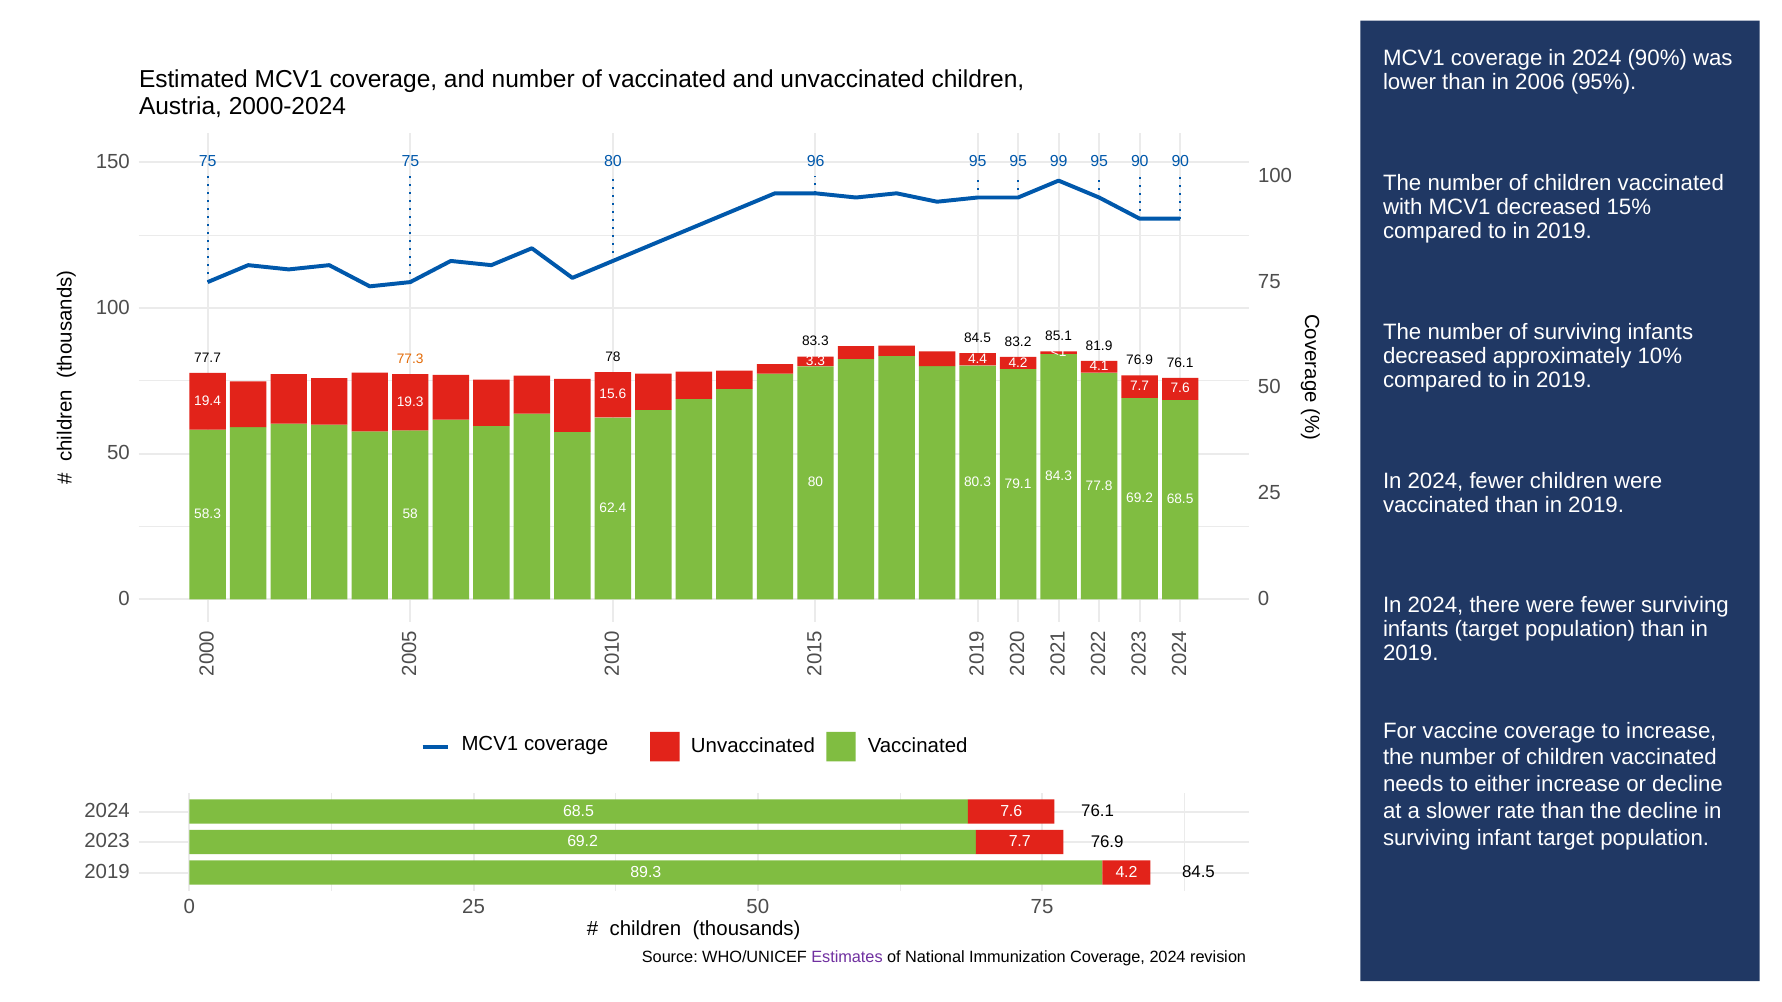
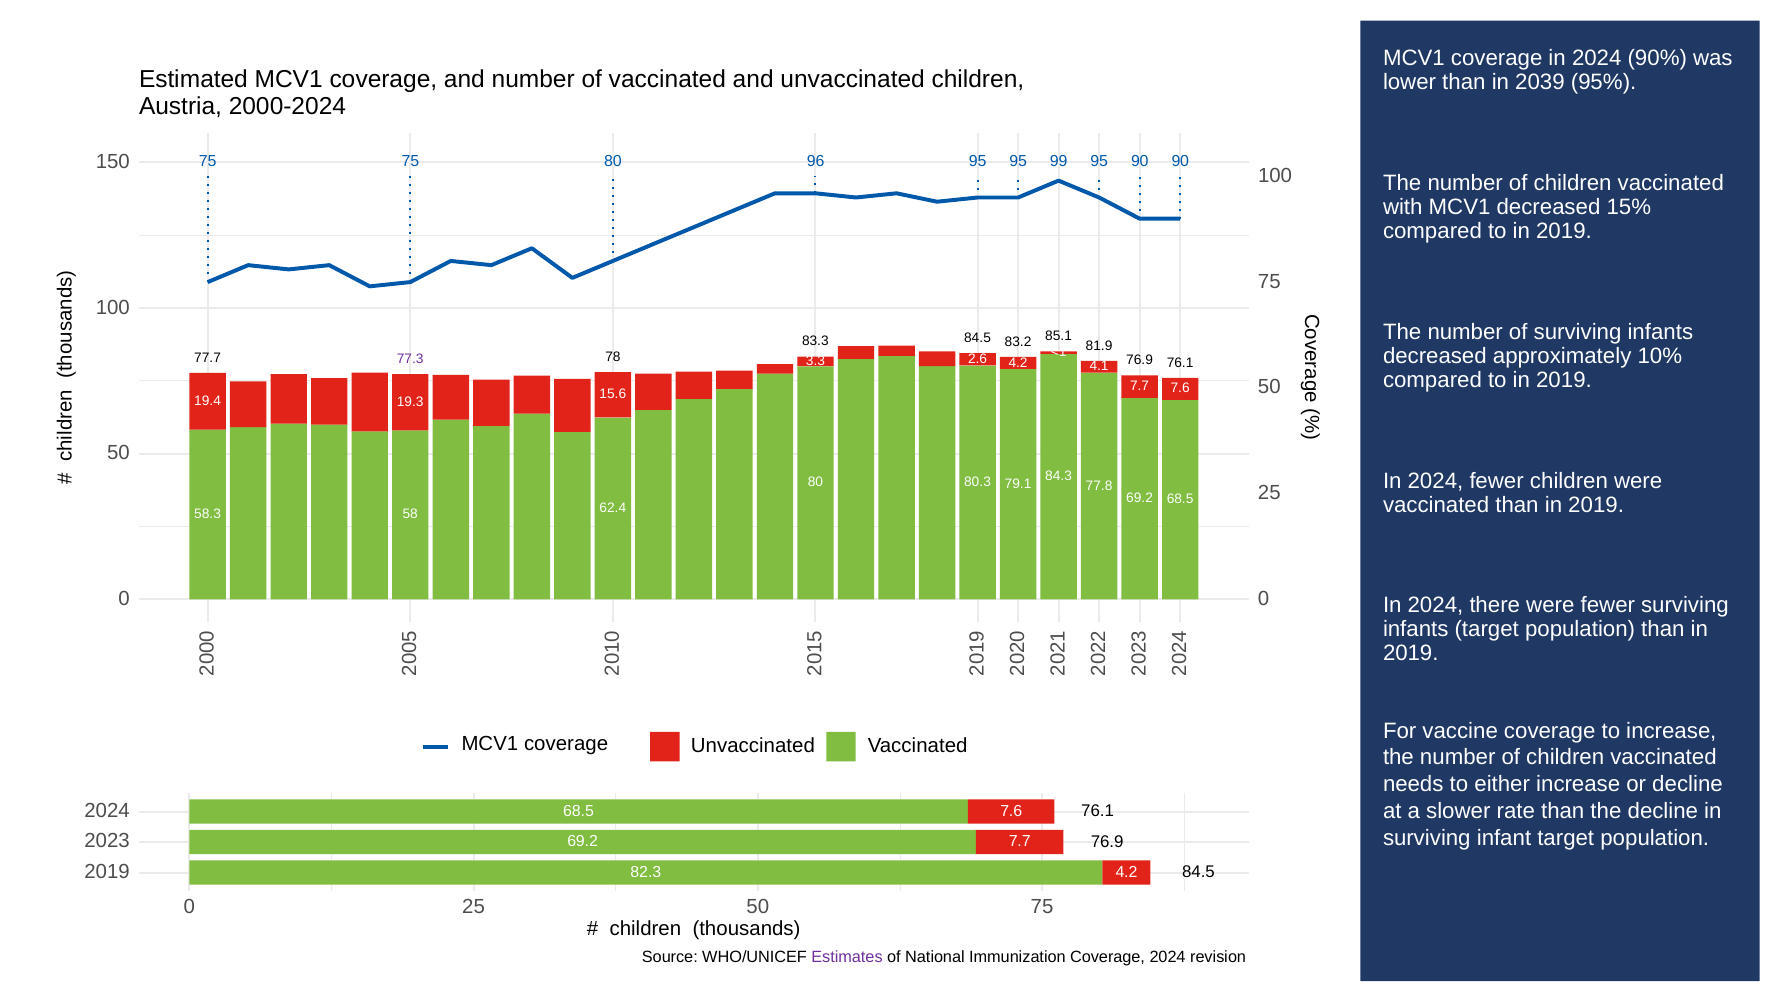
2006: 2006 -> 2039
77.3 colour: orange -> purple
4.4: 4.4 -> 2.6
89.3: 89.3 -> 82.3
